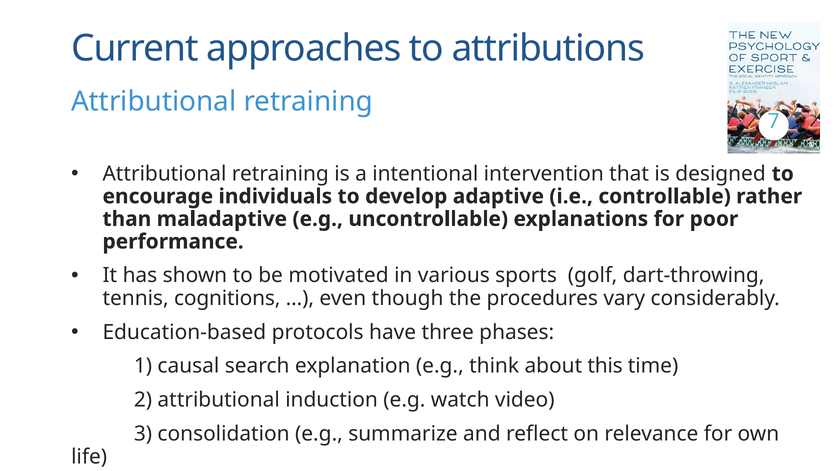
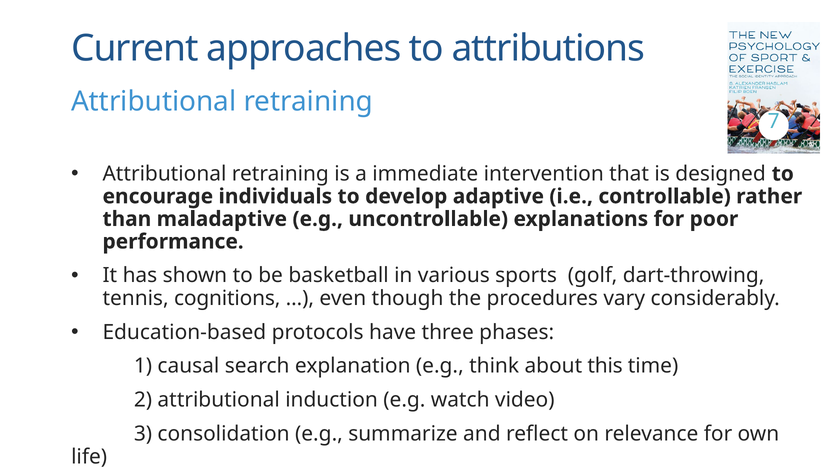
intentional: intentional -> immediate
motivated: motivated -> basketball
